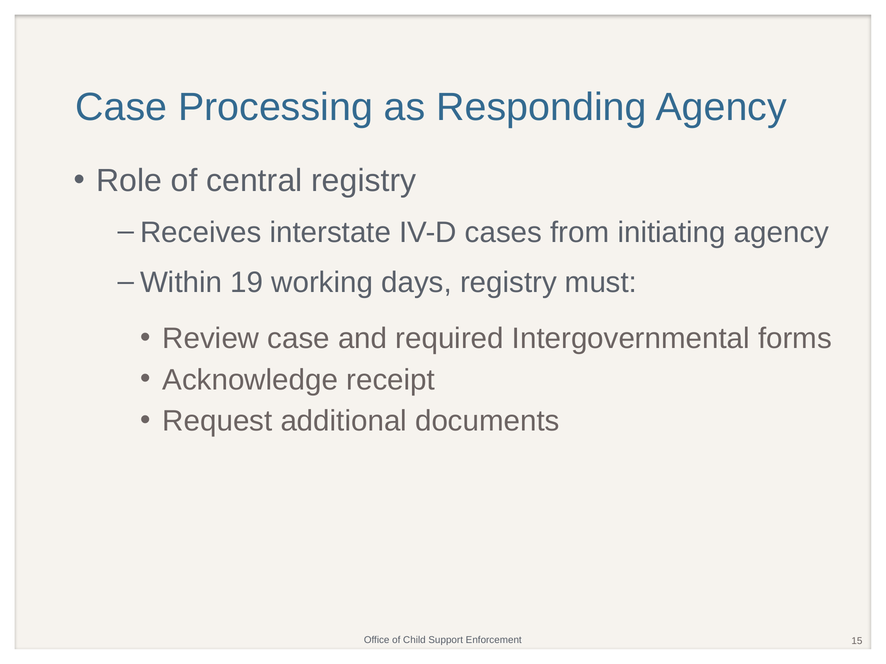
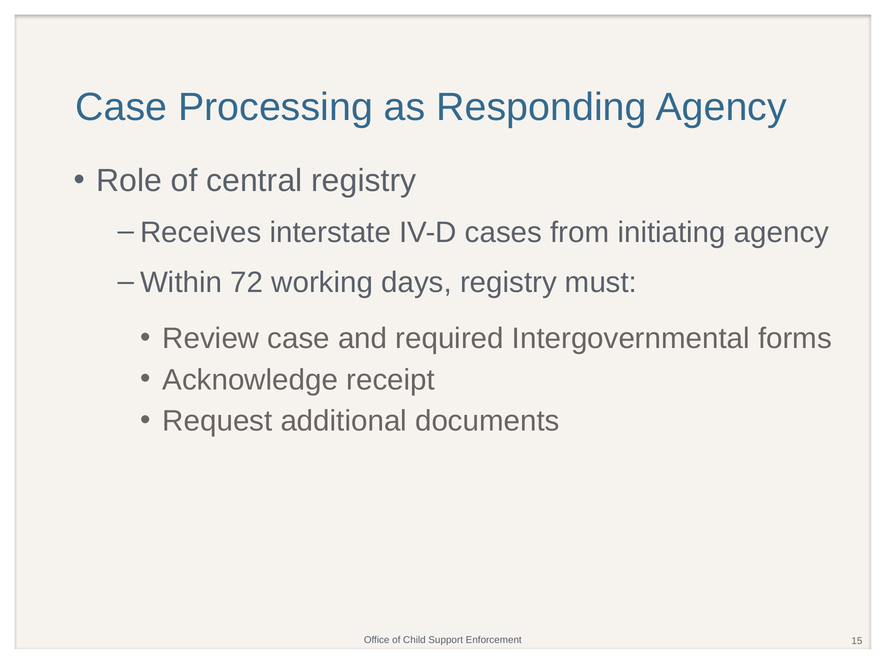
19: 19 -> 72
